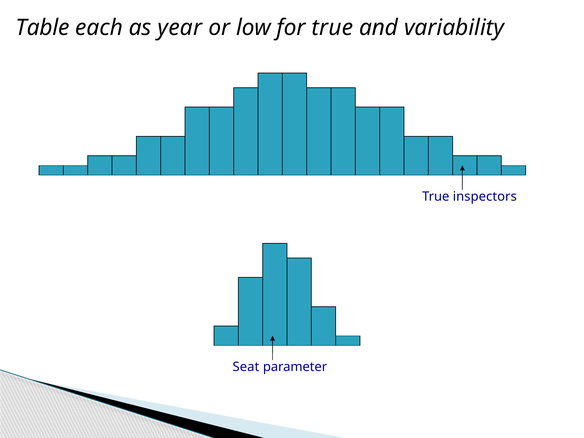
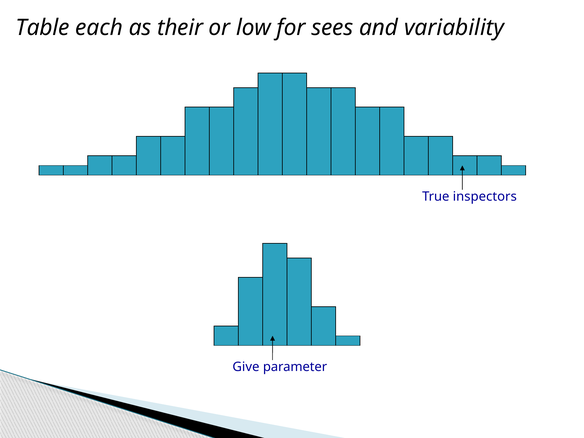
year: year -> their
for true: true -> sees
Seat: Seat -> Give
